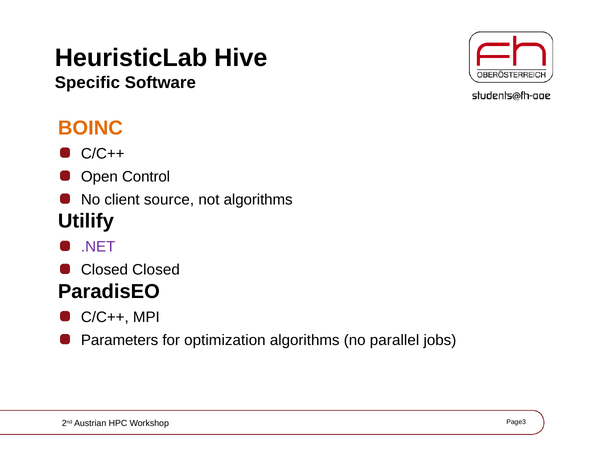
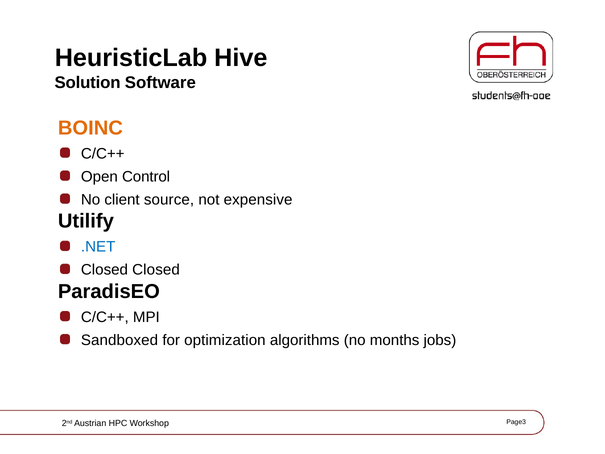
Specific: Specific -> Solution
not algorithms: algorithms -> expensive
.NET colour: purple -> blue
Parameters: Parameters -> Sandboxed
parallel: parallel -> months
